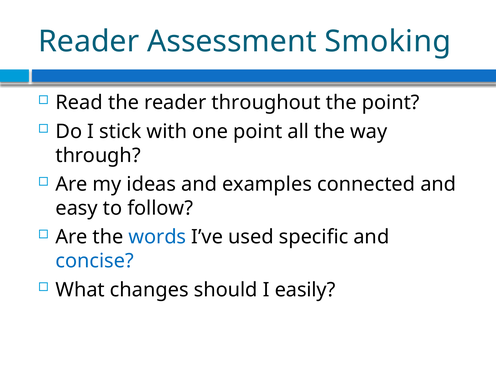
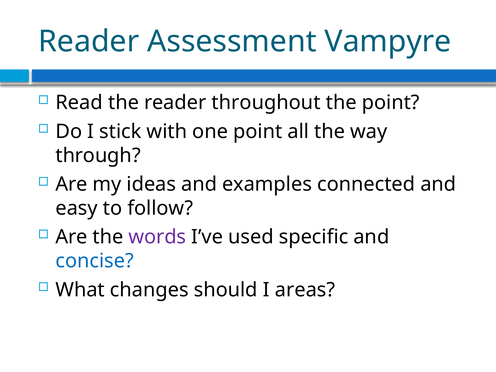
Smoking: Smoking -> Vampyre
words colour: blue -> purple
easily: easily -> areas
